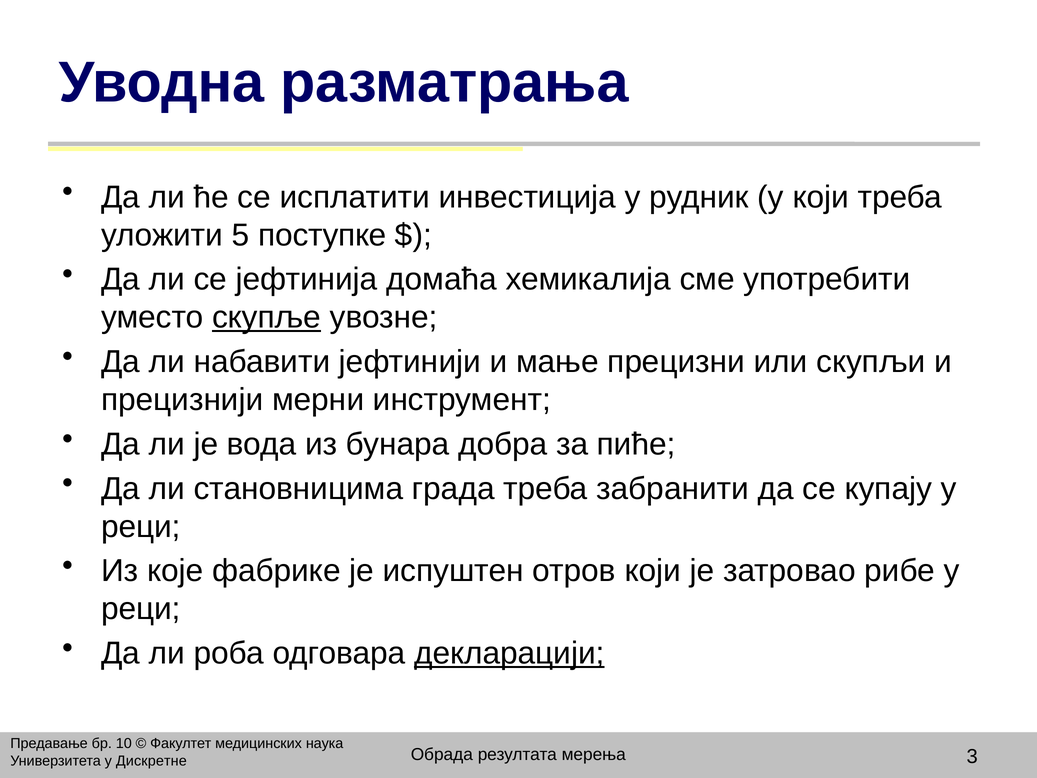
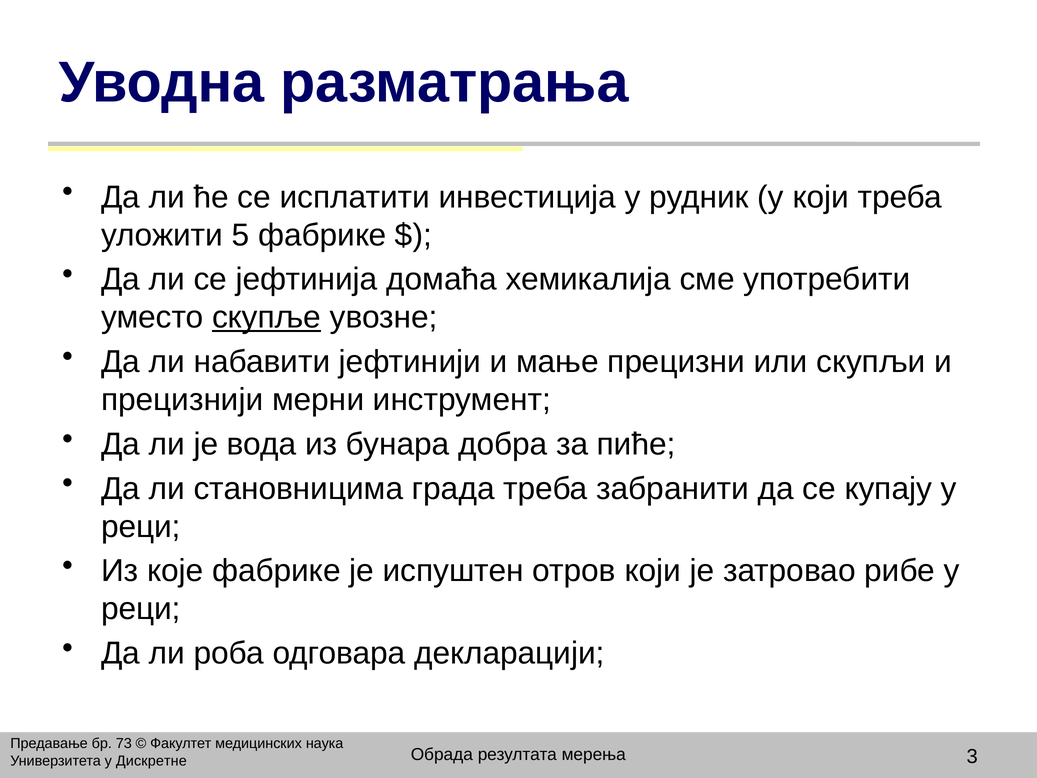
5 поступке: поступке -> фабрике
декларацији underline: present -> none
10: 10 -> 73
